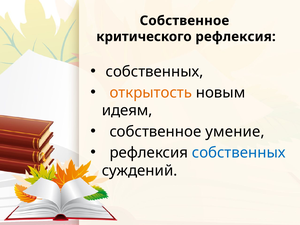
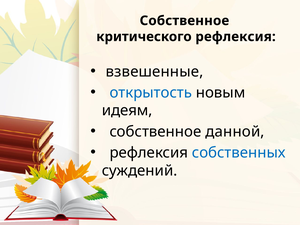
собственных at (155, 72): собственных -> взвешенные
открытость colour: orange -> blue
умение: умение -> данной
